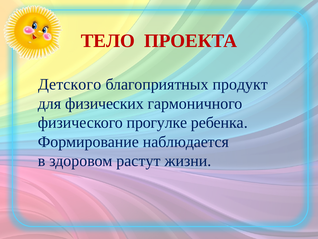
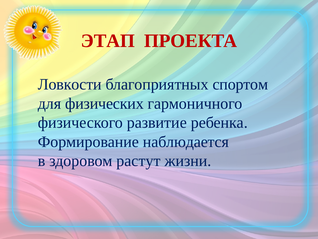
ТЕЛО: ТЕЛО -> ЭТАП
Детского: Детского -> Ловкости
продукт: продукт -> спортом
прогулке: прогулке -> развитие
